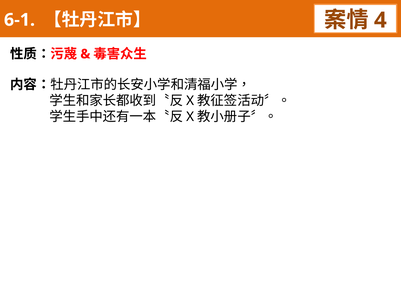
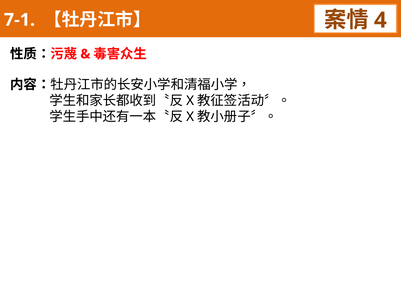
6-1: 6-1 -> 7-1
